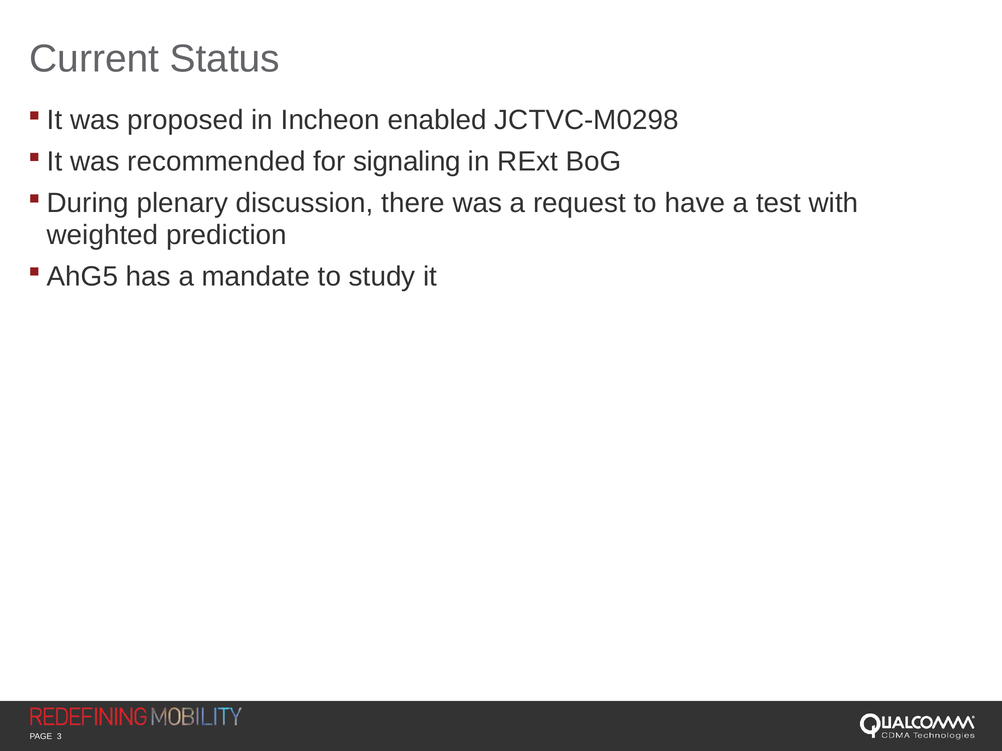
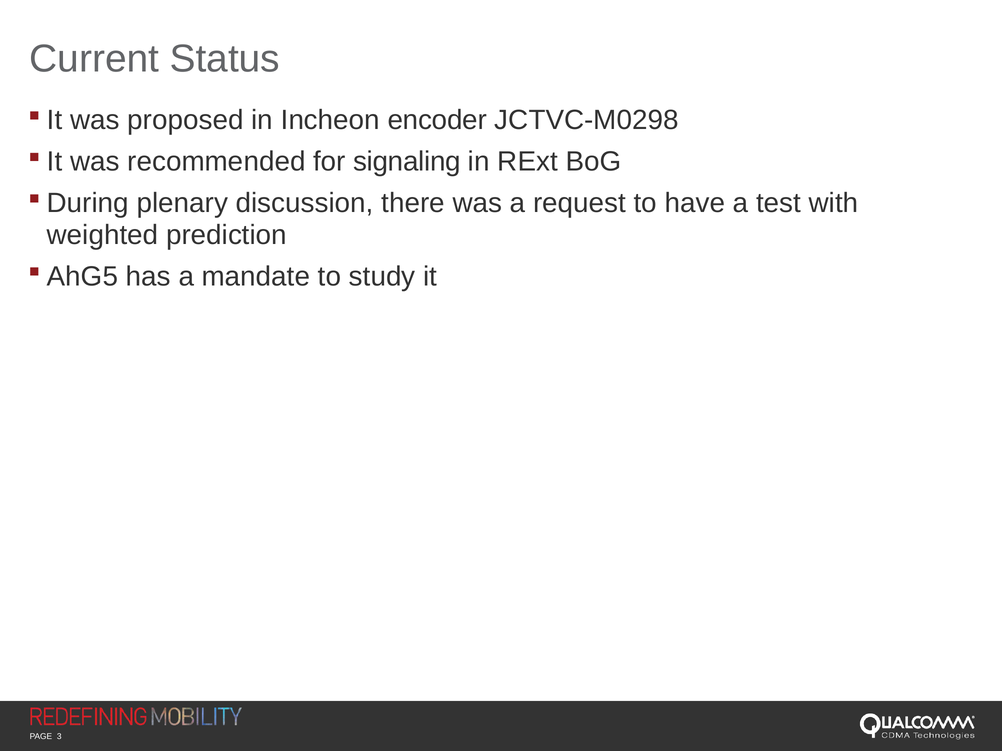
enabled: enabled -> encoder
